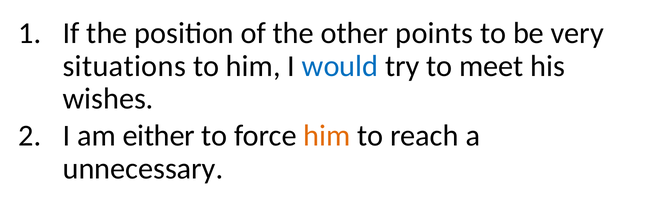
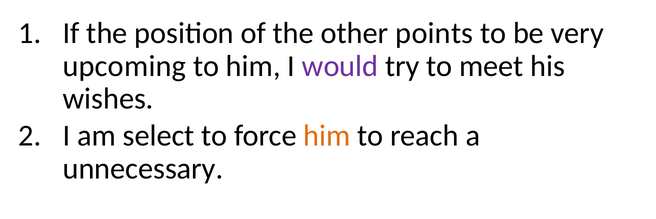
situations: situations -> upcoming
would colour: blue -> purple
either: either -> select
